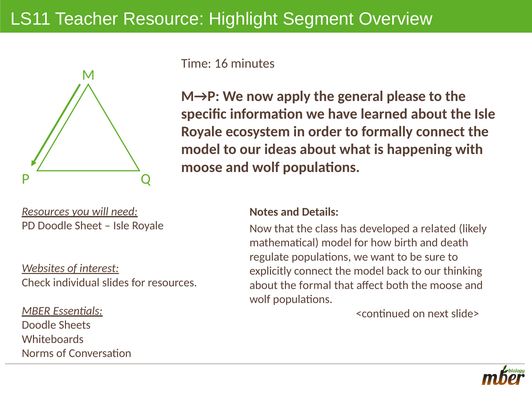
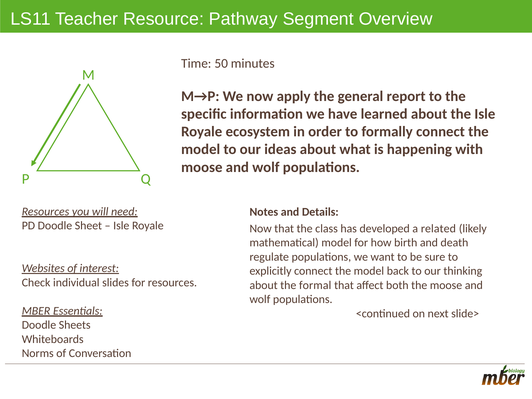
Highlight: Highlight -> Pathway
16: 16 -> 50
please: please -> report
